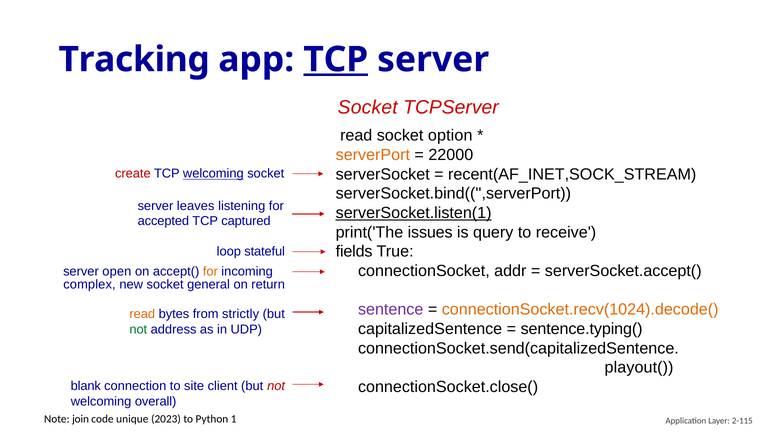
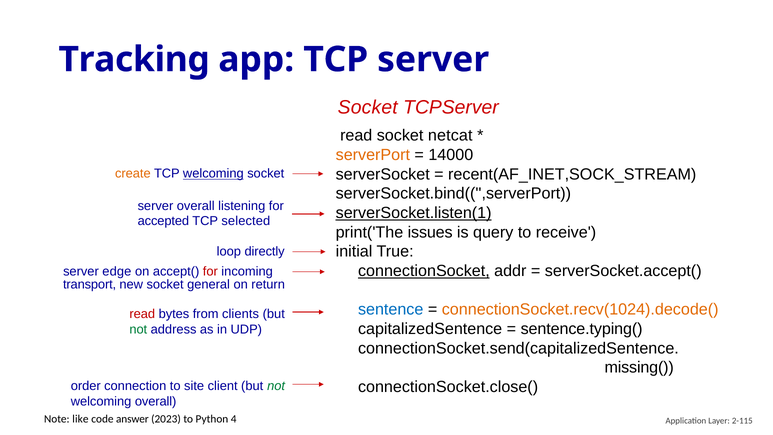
TCP at (336, 59) underline: present -> none
option: option -> netcat
22000: 22000 -> 14000
create colour: red -> orange
server leaves: leaves -> overall
captured: captured -> selected
fields: fields -> initial
stateful: stateful -> directly
connectionSocket underline: none -> present
open: open -> edge
for at (210, 271) colour: orange -> red
complex: complex -> transport
sentence colour: purple -> blue
read at (142, 314) colour: orange -> red
strictly: strictly -> clients
playout(: playout( -> missing(
blank: blank -> order
not at (276, 386) colour: red -> green
join: join -> like
unique: unique -> answer
1: 1 -> 4
